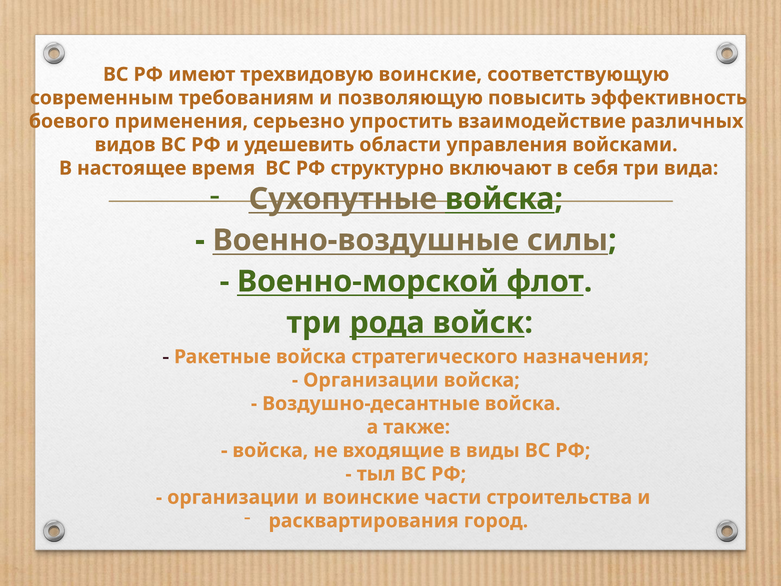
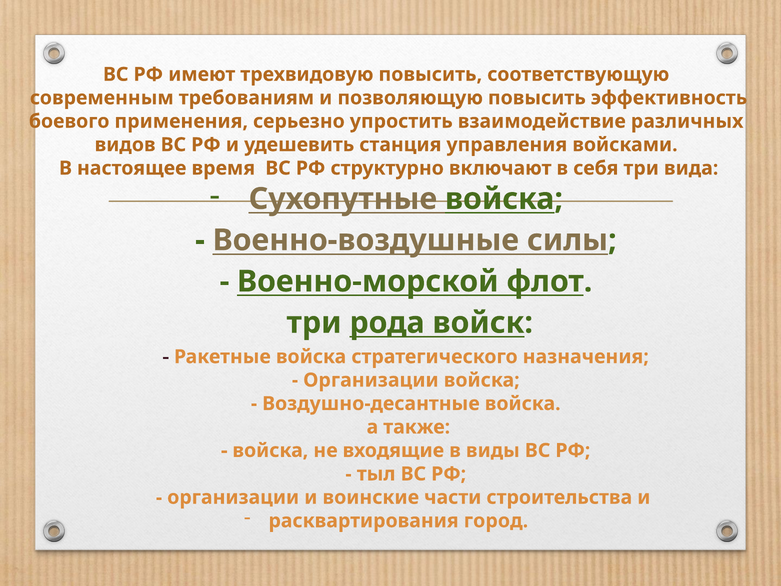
трехвидовую воинские: воинские -> повысить
области: области -> станция
